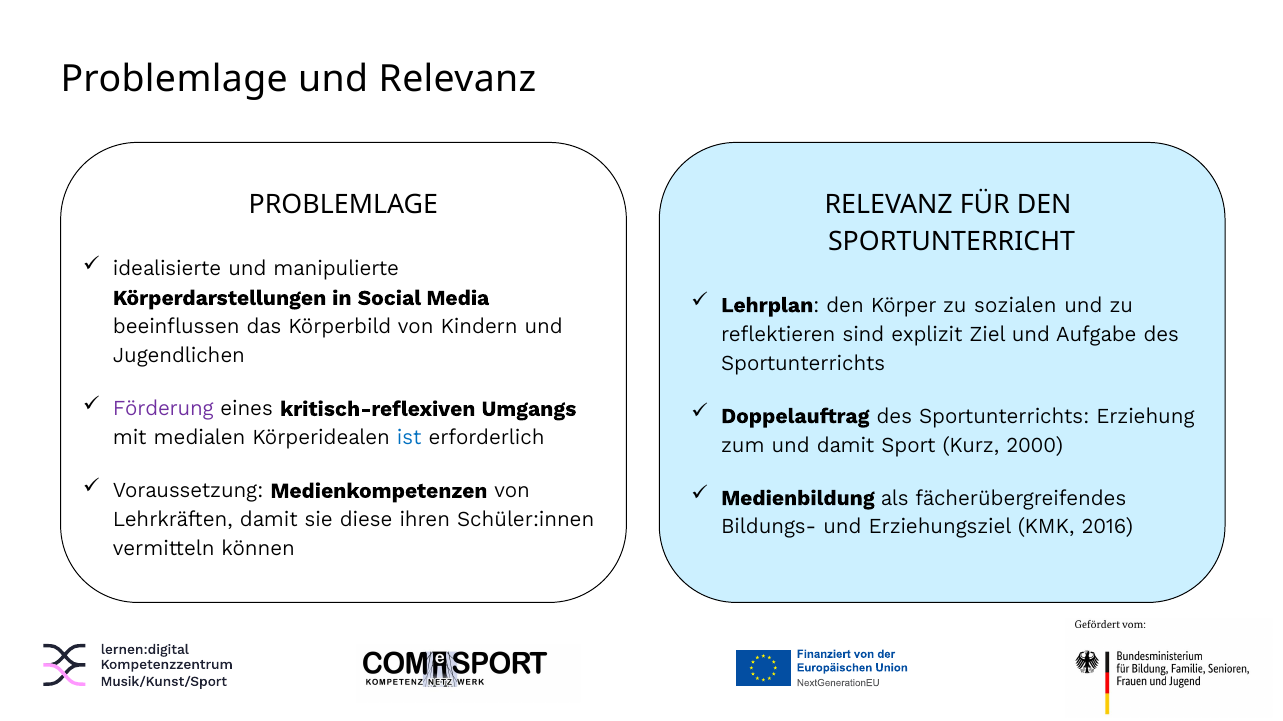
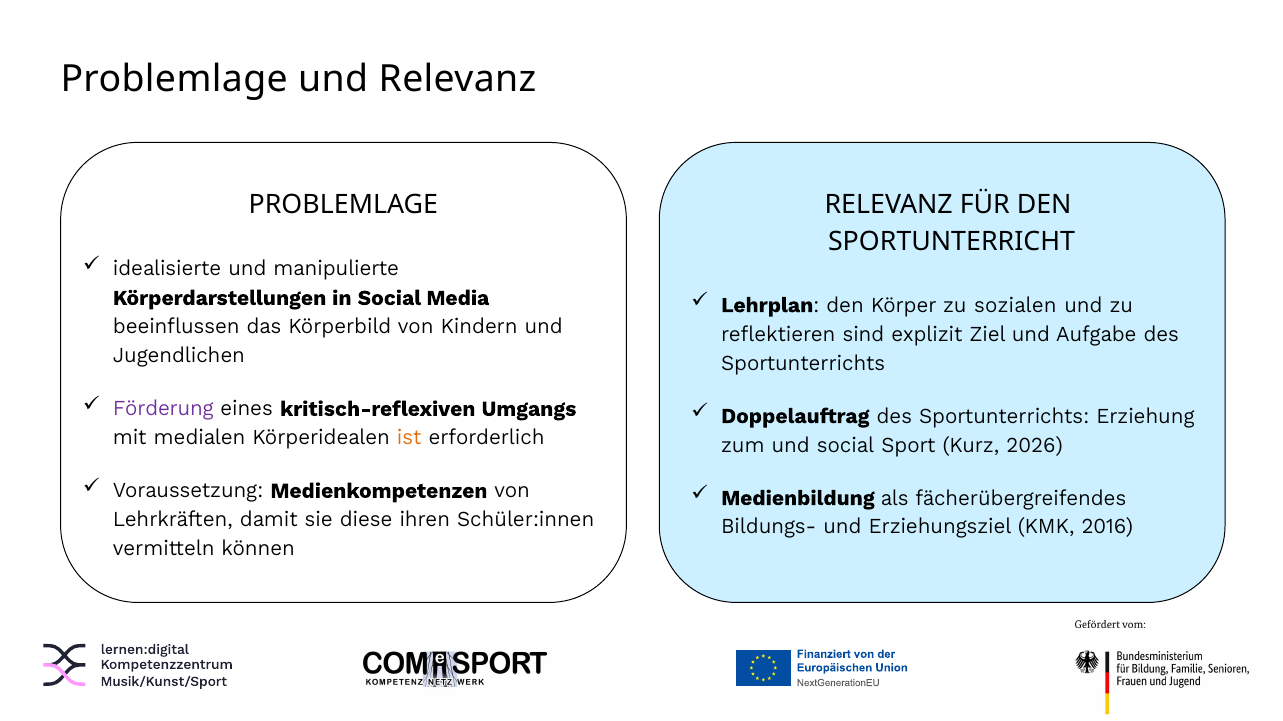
ist colour: blue -> orange
und damit: damit -> social
2000: 2000 -> 2026
